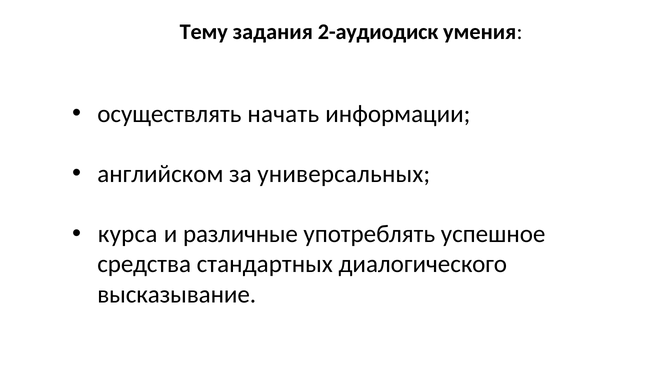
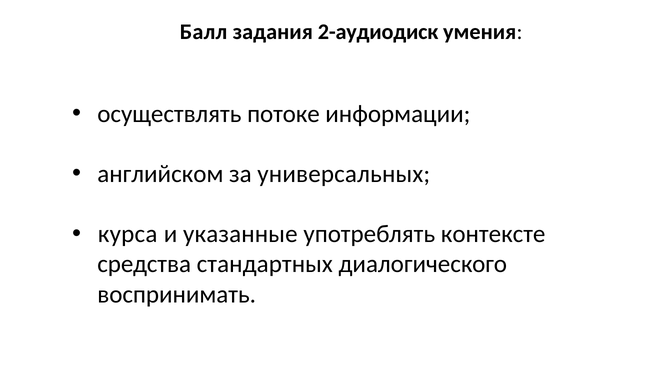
Тему: Тему -> Балл
начать: начать -> потоке
различные: различные -> указанные
успешное: успешное -> контексте
высказывание: высказывание -> воспринимать
